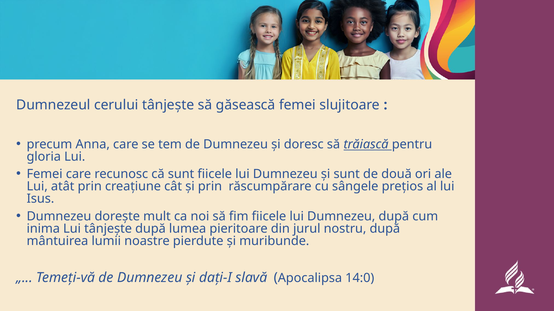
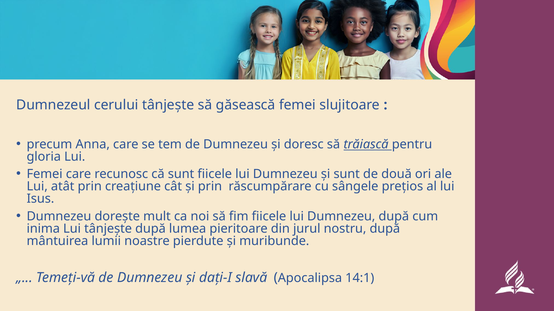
14:0: 14:0 -> 14:1
